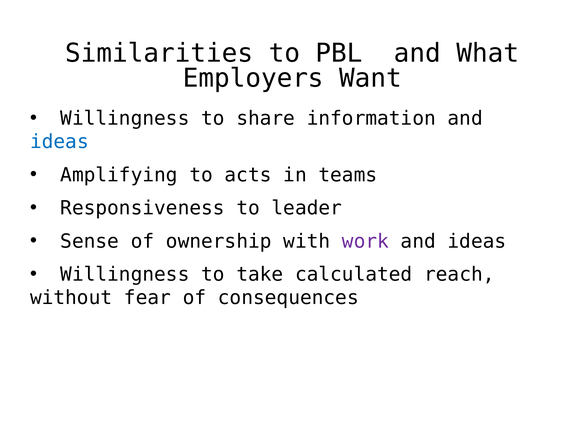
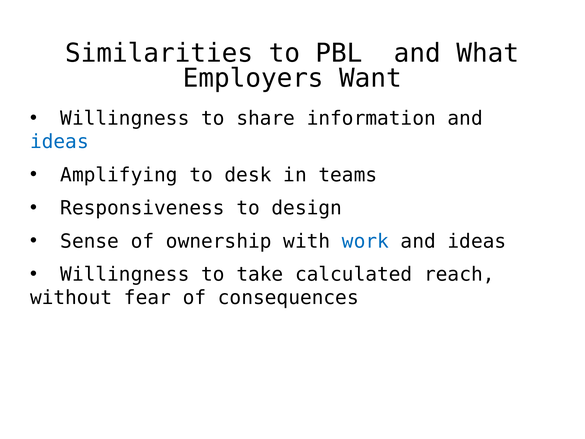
acts: acts -> desk
leader: leader -> design
work colour: purple -> blue
